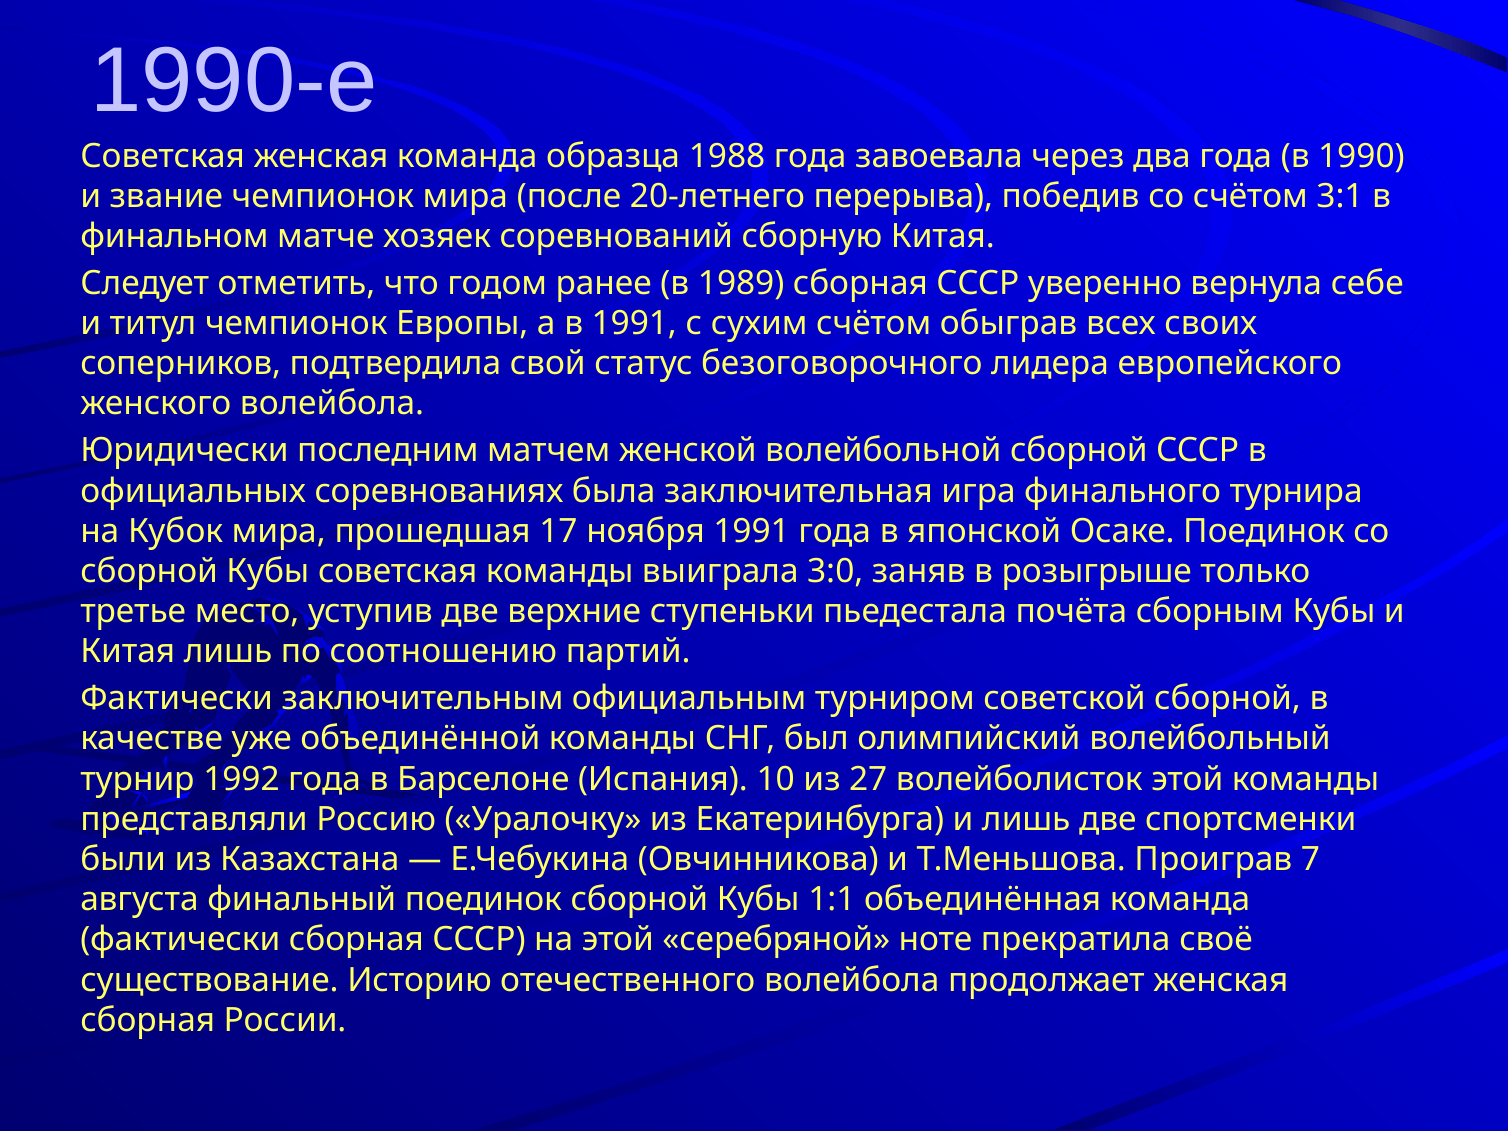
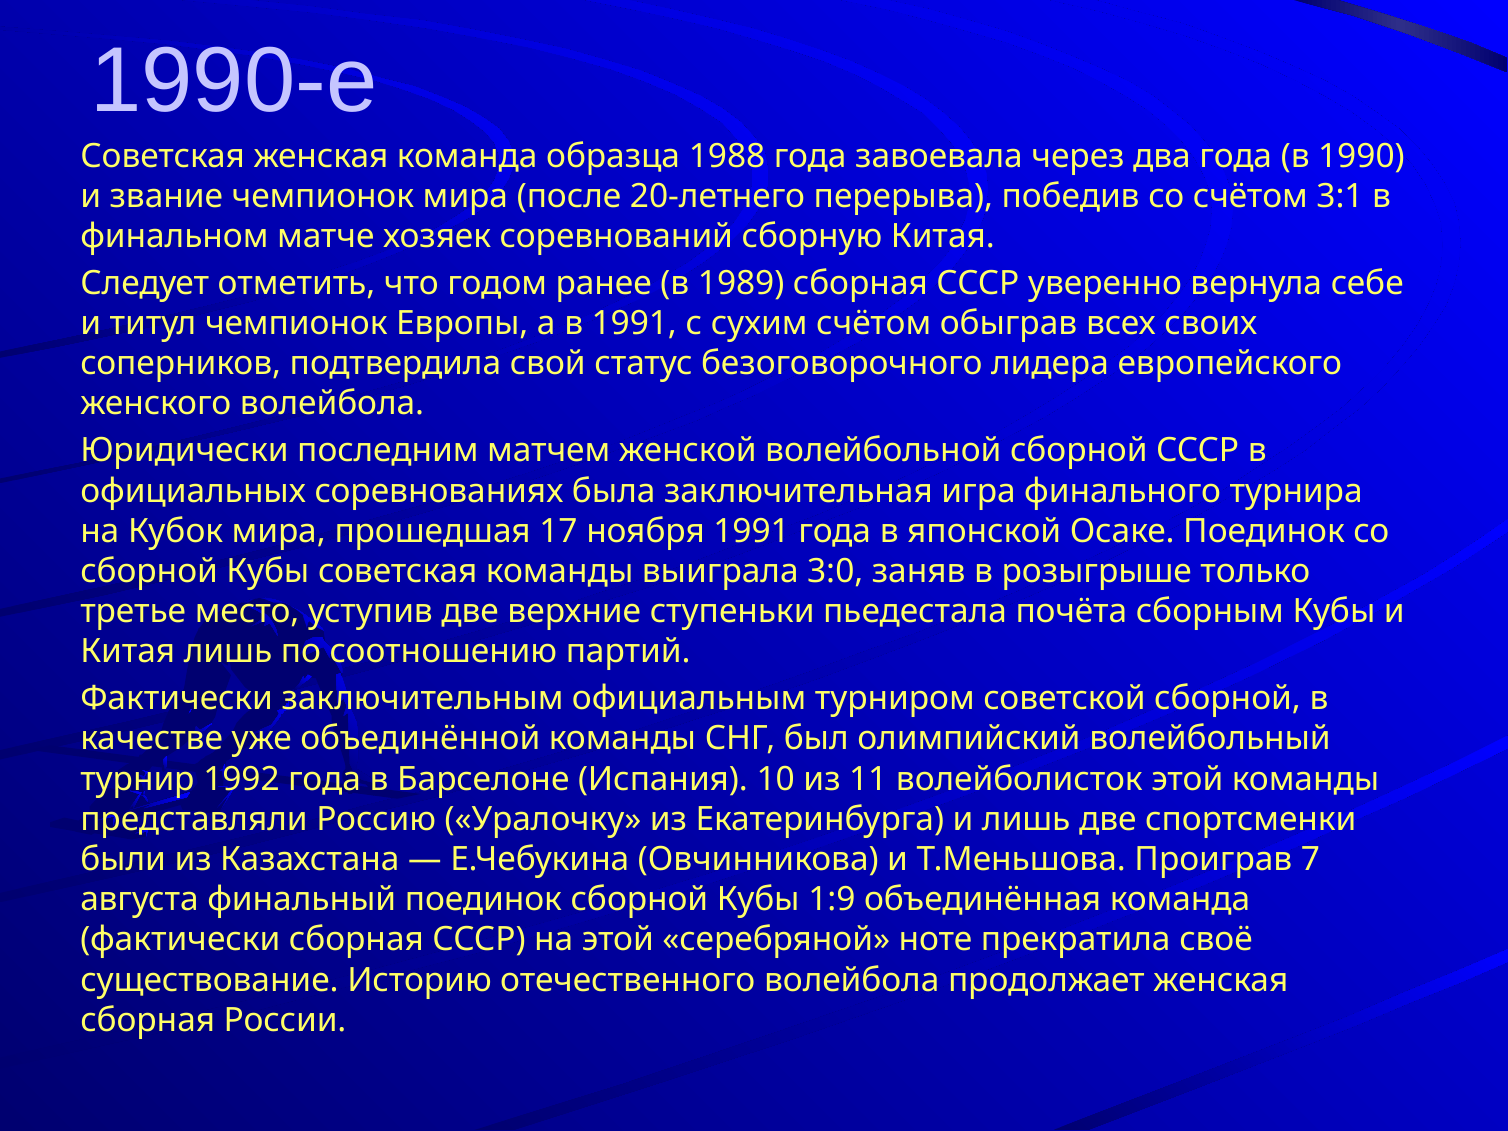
27: 27 -> 11
1:1: 1:1 -> 1:9
